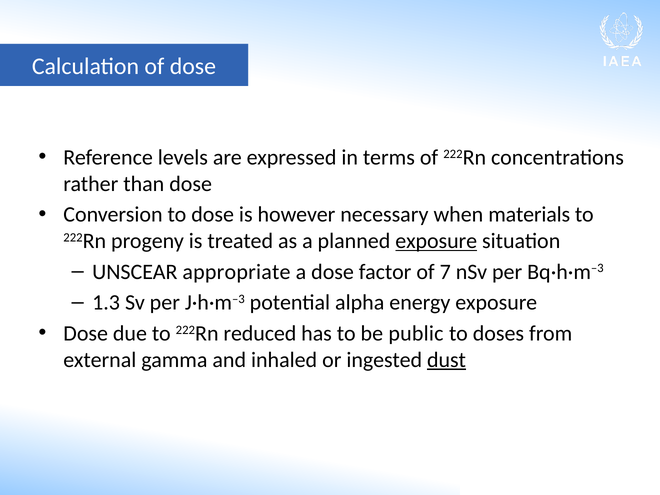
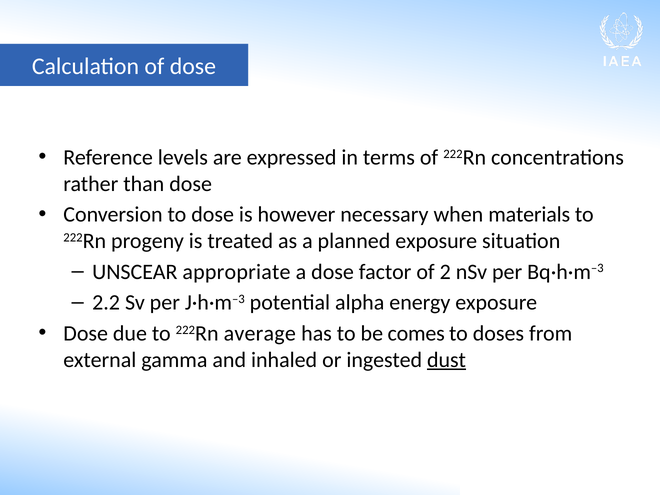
exposure at (436, 241) underline: present -> none
7: 7 -> 2
1.3: 1.3 -> 2.2
reduced: reduced -> average
public: public -> comes
